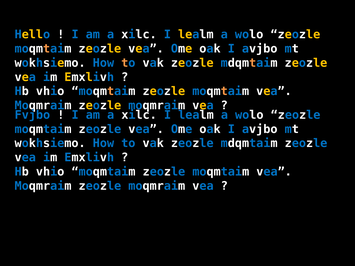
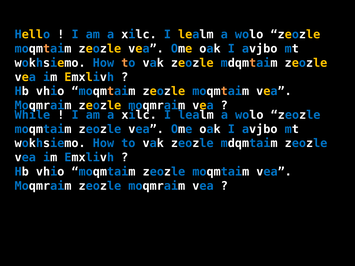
Fvjbo: Fvjbo -> While
